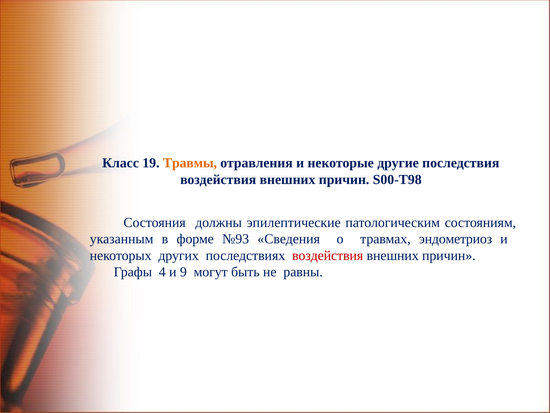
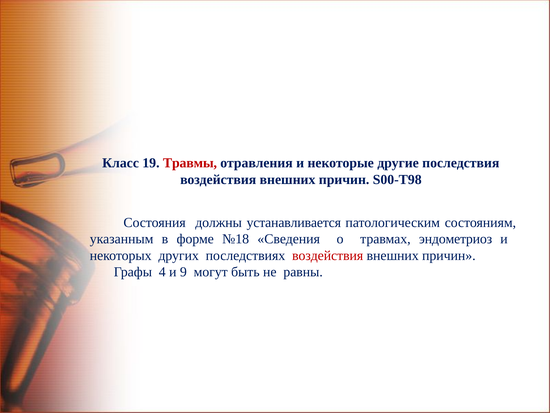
Травмы colour: orange -> red
эпилептические: эпилептические -> устанавливается
№93: №93 -> №18
